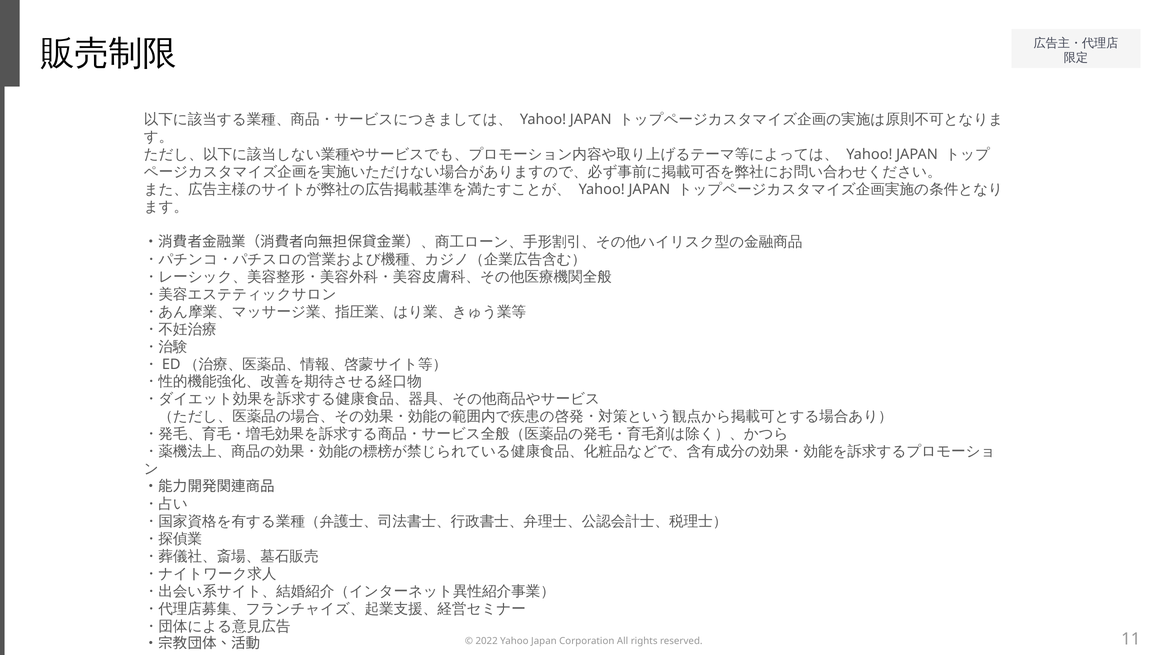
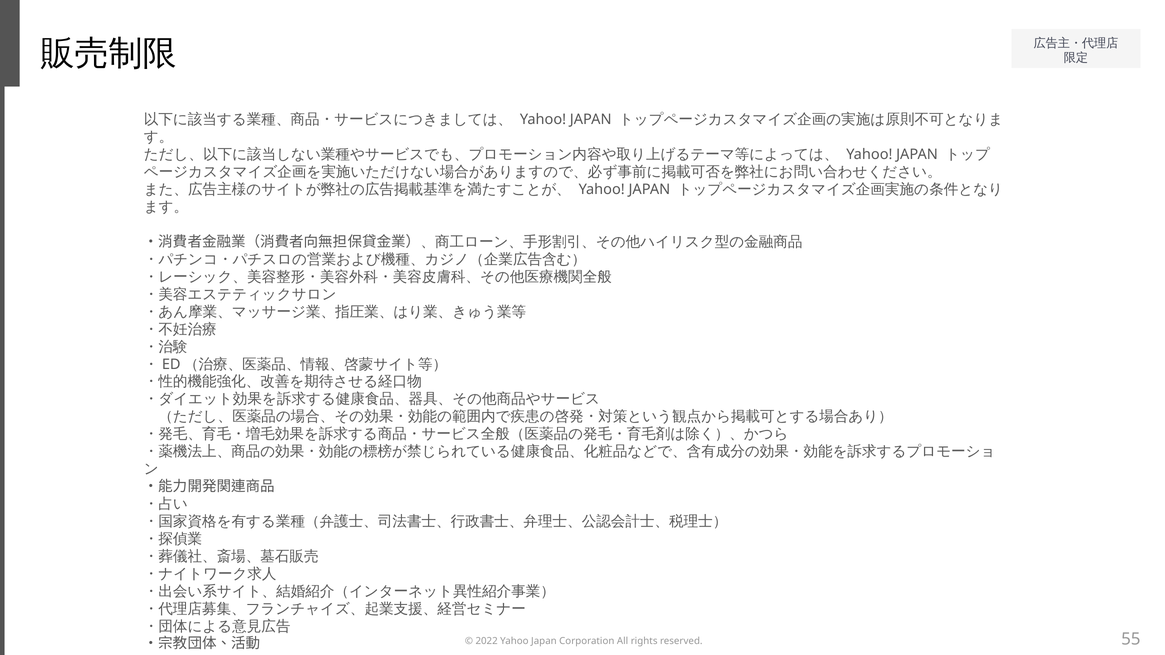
11: 11 -> 55
